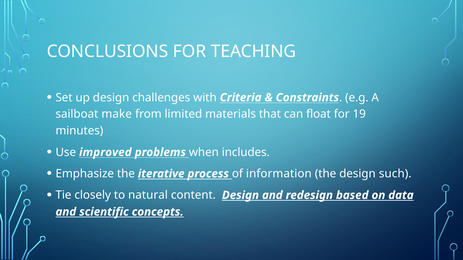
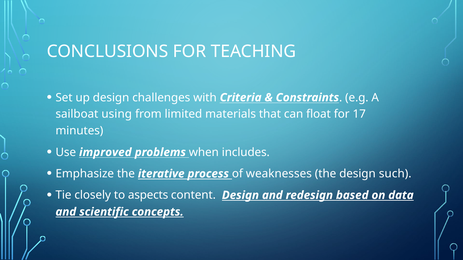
make: make -> using
19: 19 -> 17
information: information -> weaknesses
natural: natural -> aspects
